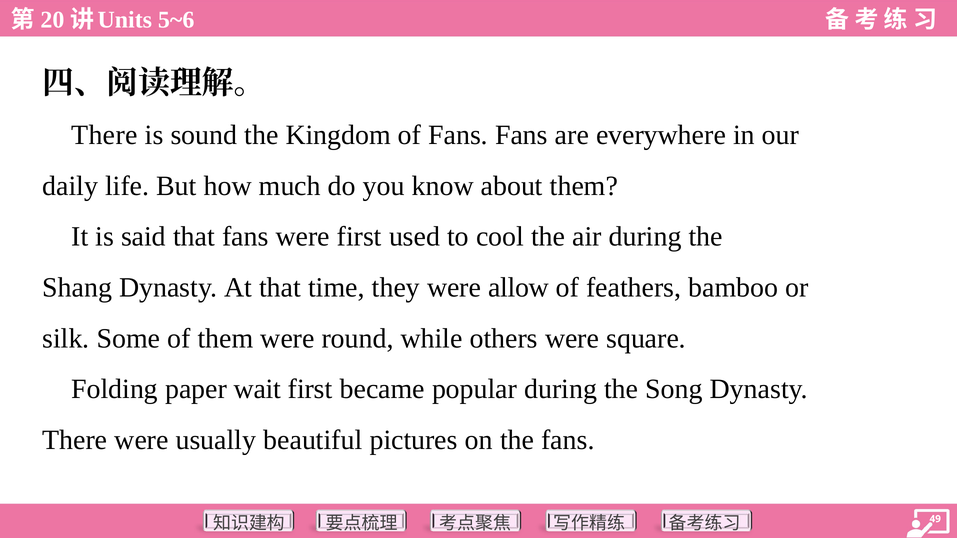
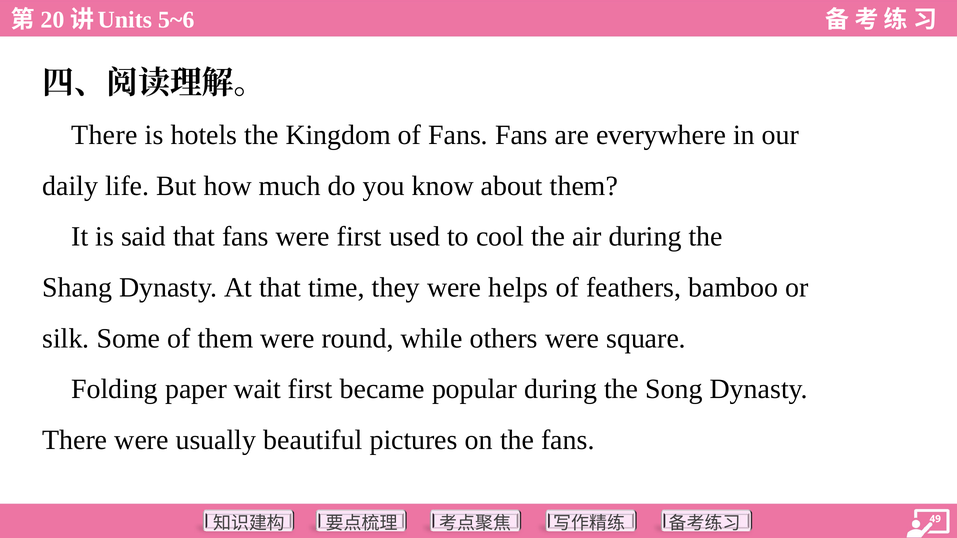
sound: sound -> hotels
allow: allow -> helps
